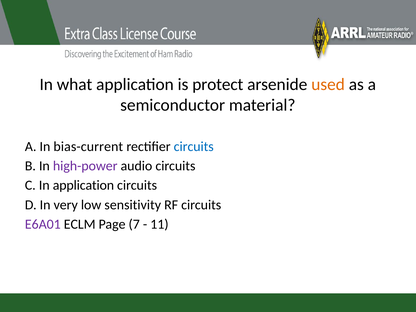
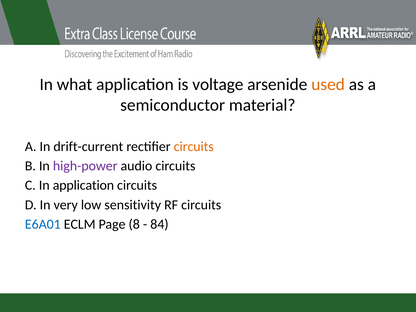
protect: protect -> voltage
bias-current: bias-current -> drift-current
circuits at (194, 147) colour: blue -> orange
E6A01 colour: purple -> blue
7: 7 -> 8
11: 11 -> 84
